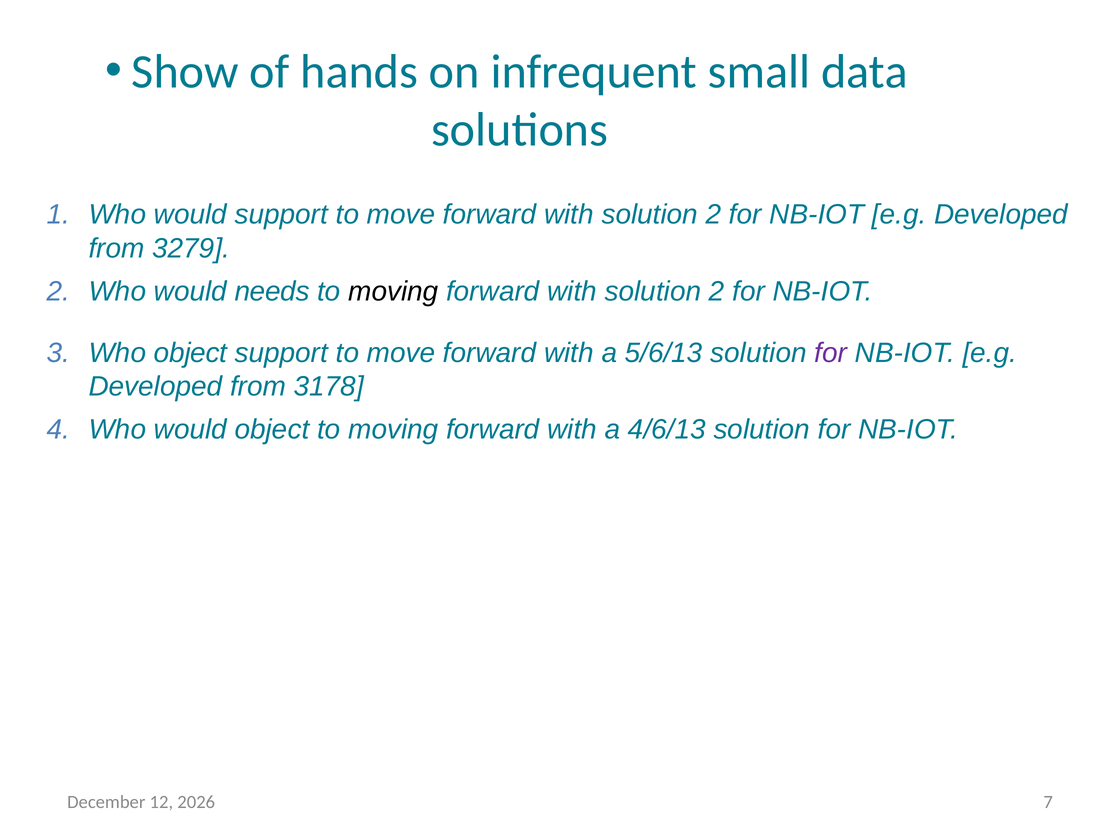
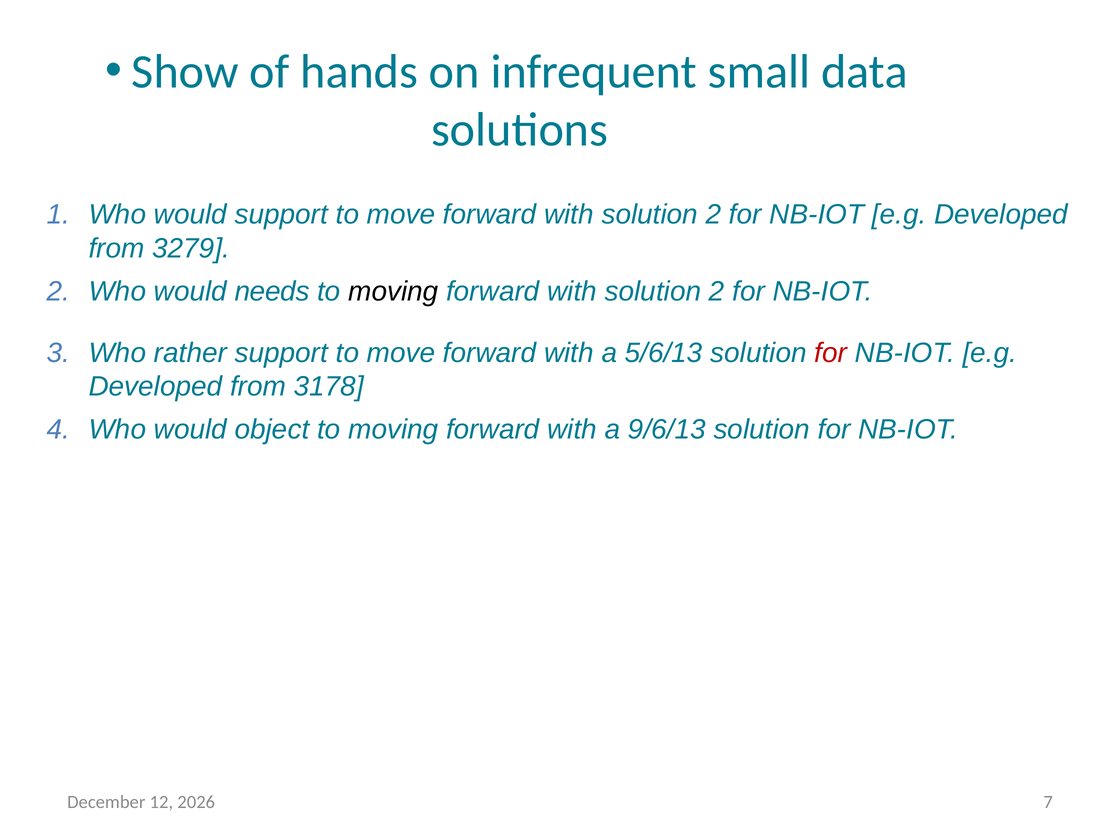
Who object: object -> rather
for at (831, 353) colour: purple -> red
4/6/13: 4/6/13 -> 9/6/13
